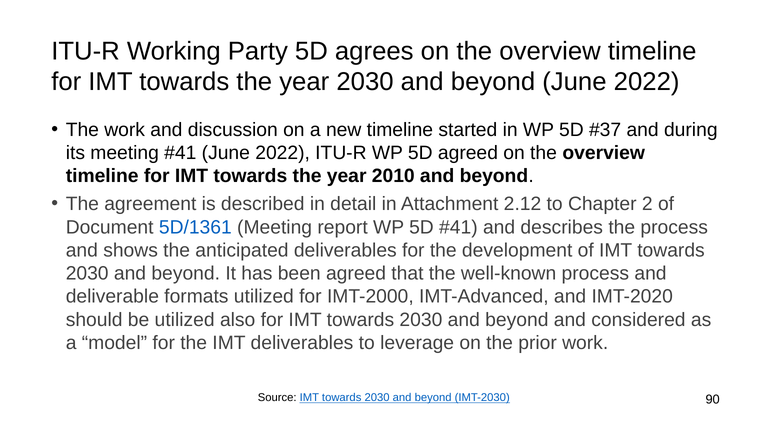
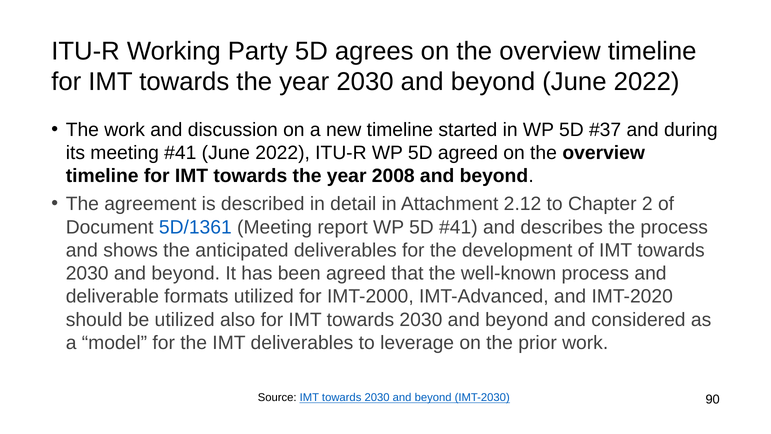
2010: 2010 -> 2008
